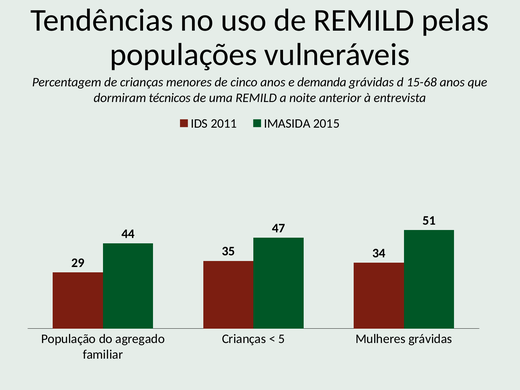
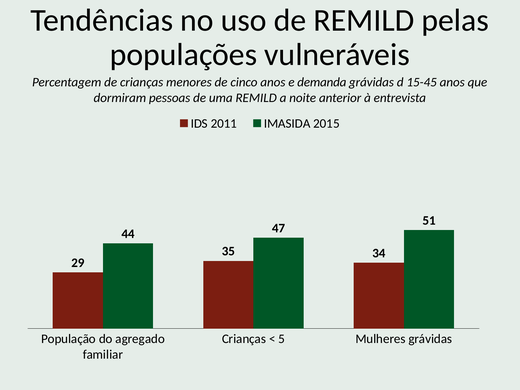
15-68: 15-68 -> 15-45
técnicos: técnicos -> pessoas
